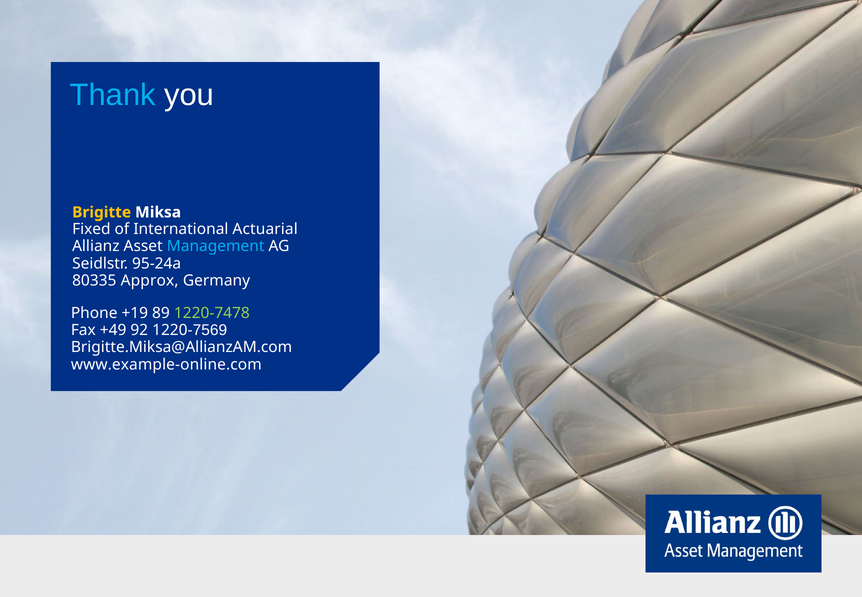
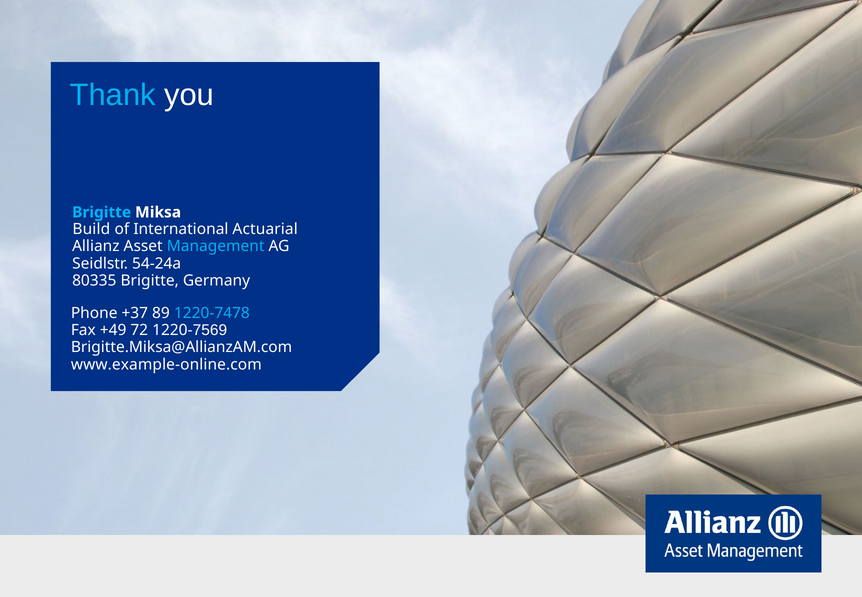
Brigitte at (102, 212) colour: yellow -> light blue
Fixed: Fixed -> Build
95-24a: 95-24a -> 54-24a
80335 Approx: Approx -> Brigitte
+19: +19 -> +37
1220-7478 colour: light green -> light blue
92: 92 -> 72
